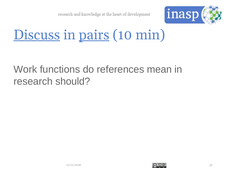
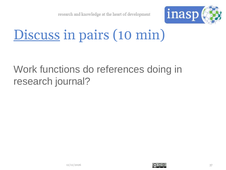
pairs underline: present -> none
mean: mean -> doing
should: should -> journal
